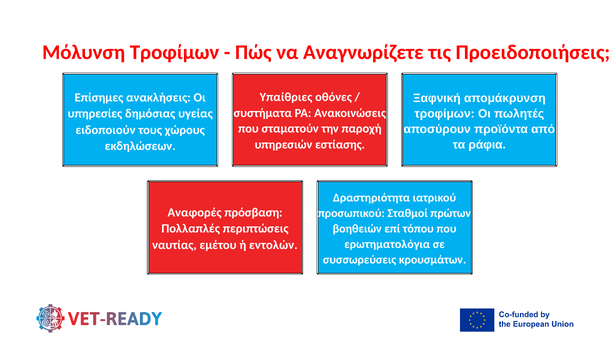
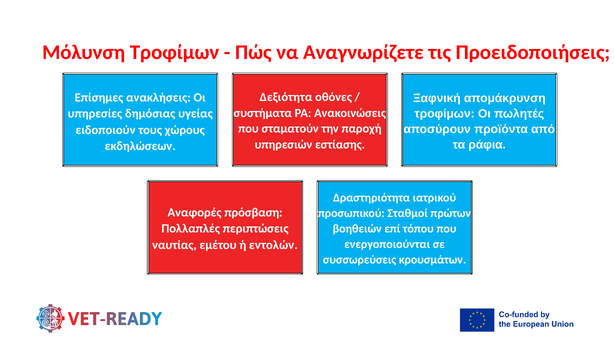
Υπαίθριες: Υπαίθριες -> Δεξιότητα
ερωτηματολόγια: ερωτηματολόγια -> ενεργοποιούνται
